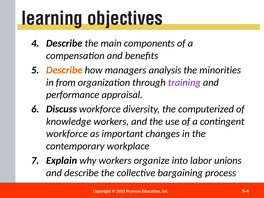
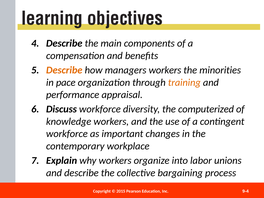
managers analysis: analysis -> workers
from: from -> pace
training colour: purple -> orange
